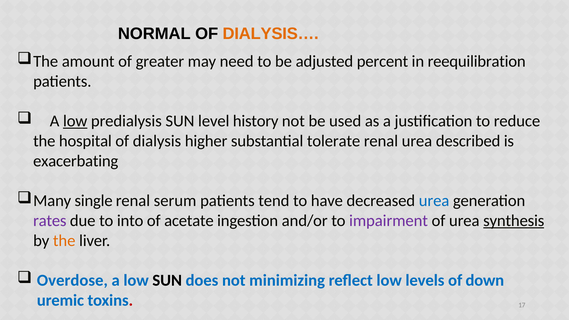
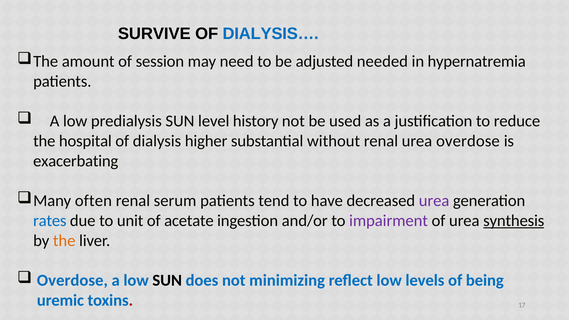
NORMAL: NORMAL -> SURVIVE
DIALYSIS… colour: orange -> blue
greater: greater -> session
percent: percent -> needed
reequilibration: reequilibration -> hypernatremia
low at (75, 121) underline: present -> none
tolerate: tolerate -> without
urea described: described -> overdose
single: single -> often
urea at (434, 201) colour: blue -> purple
rates colour: purple -> blue
into: into -> unit
down: down -> being
